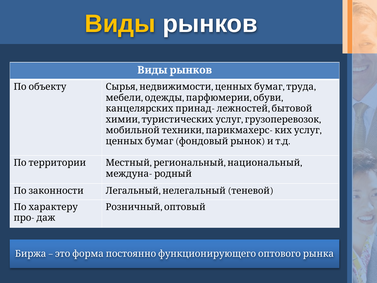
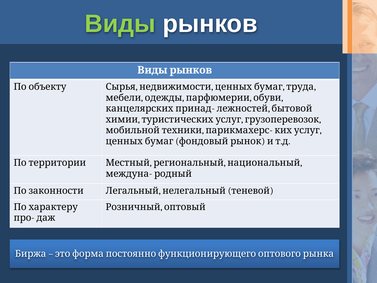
Виды colour: yellow -> light green
